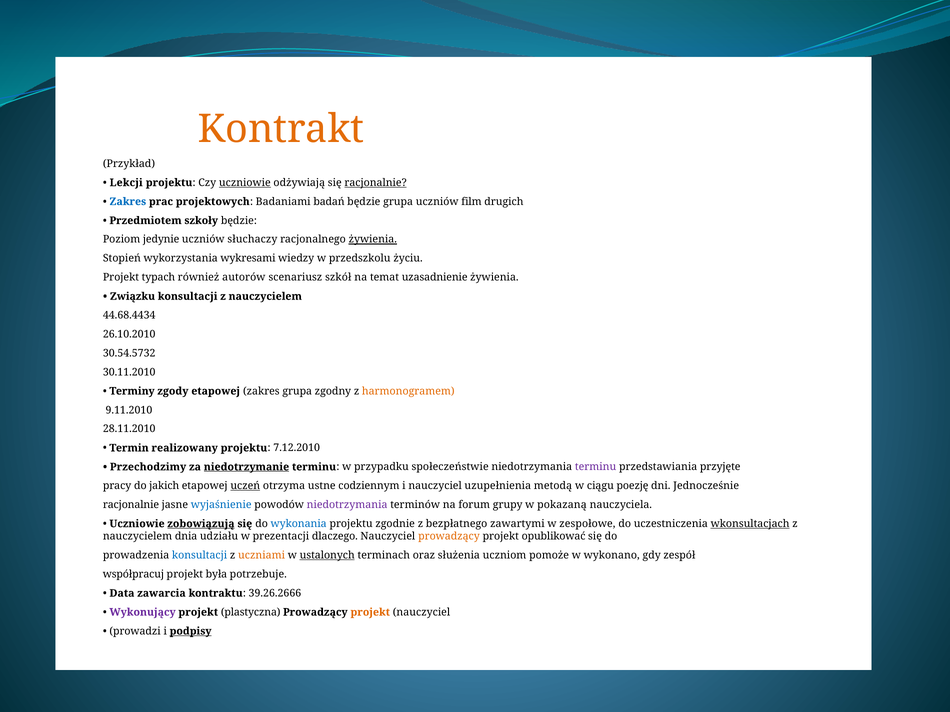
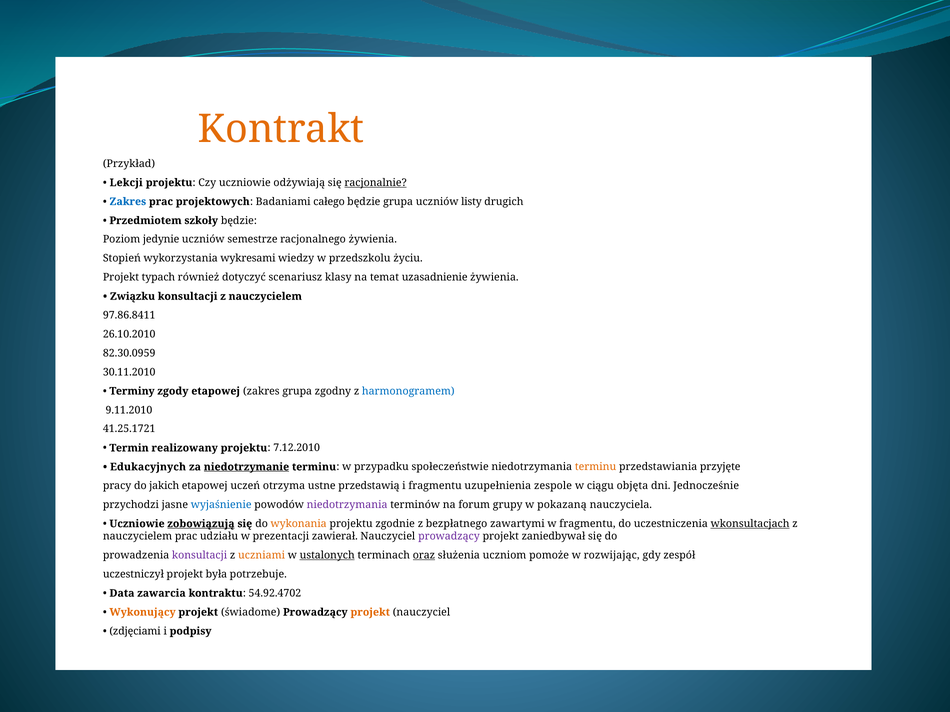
uczniowie at (245, 183) underline: present -> none
badań: badań -> całego
film: film -> listy
słuchaczy: słuchaczy -> semestrze
żywienia at (373, 240) underline: present -> none
autorów: autorów -> dotyczyć
szkół: szkół -> klasy
44.68.4434: 44.68.4434 -> 97.86.8411
30.54.5732: 30.54.5732 -> 82.30.0959
harmonogramem colour: orange -> blue
28.11.2010: 28.11.2010 -> 41.25.1721
Przechodzimy: Przechodzimy -> Edukacyjnych
terminu at (596, 467) colour: purple -> orange
uczeń underline: present -> none
codziennym: codziennym -> przedstawią
i nauczyciel: nauczyciel -> fragmentu
metodą: metodą -> zespole
poezję: poezję -> objęta
racjonalnie at (131, 505): racjonalnie -> przychodzi
wykonania colour: blue -> orange
w zespołowe: zespołowe -> fragmentu
nauczycielem dnia: dnia -> prac
dlaczego: dlaczego -> zawierał
prowadzący at (449, 537) colour: orange -> purple
opublikować: opublikować -> zaniedbywał
konsultacji at (200, 556) colour: blue -> purple
oraz underline: none -> present
wykonano: wykonano -> rozwijając
współpracuj: współpracuj -> uczestniczył
39.26.2666: 39.26.2666 -> 54.92.4702
Wykonujący colour: purple -> orange
plastyczna: plastyczna -> świadome
prowadzi: prowadzi -> zdjęciami
podpisy underline: present -> none
